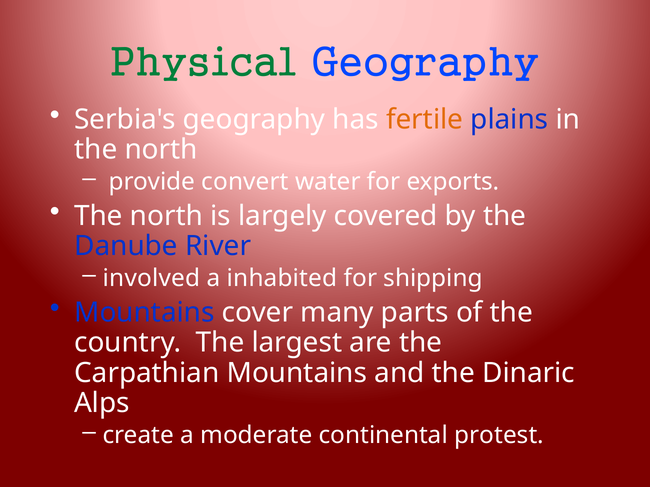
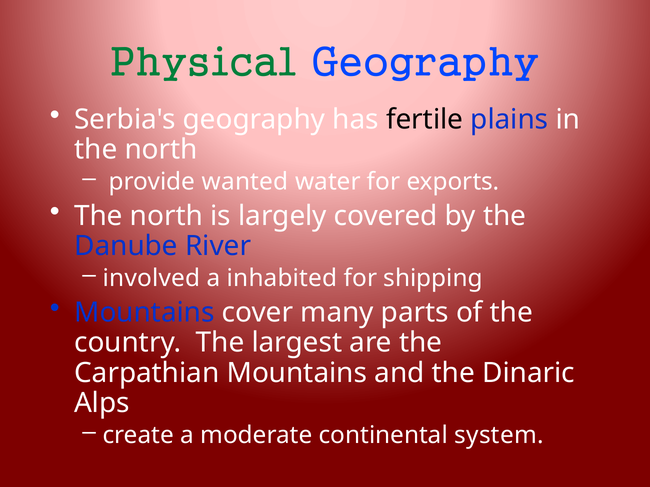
fertile colour: orange -> black
convert: convert -> wanted
protest: protest -> system
